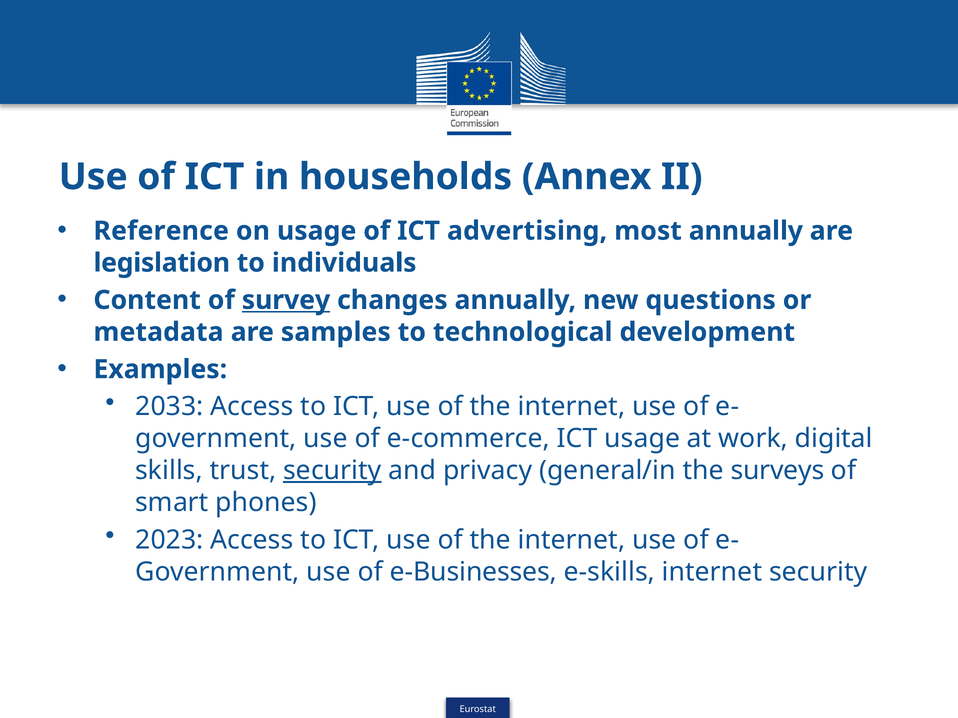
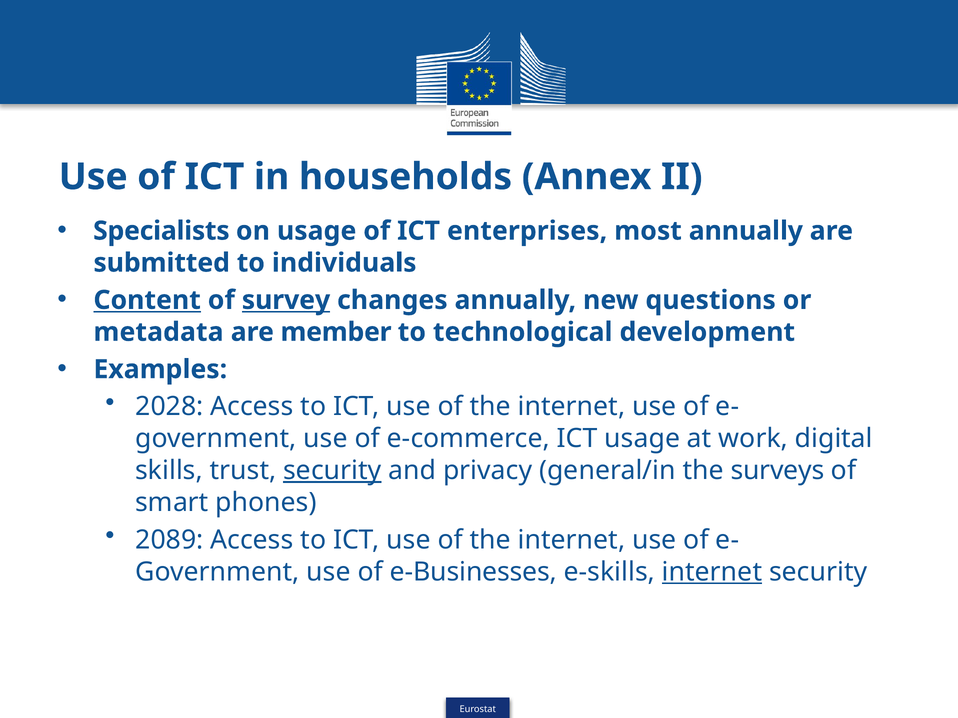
Reference: Reference -> Specialists
advertising: advertising -> enterprises
legislation: legislation -> submitted
Content underline: none -> present
samples: samples -> member
2033: 2033 -> 2028
2023: 2023 -> 2089
internet at (712, 572) underline: none -> present
